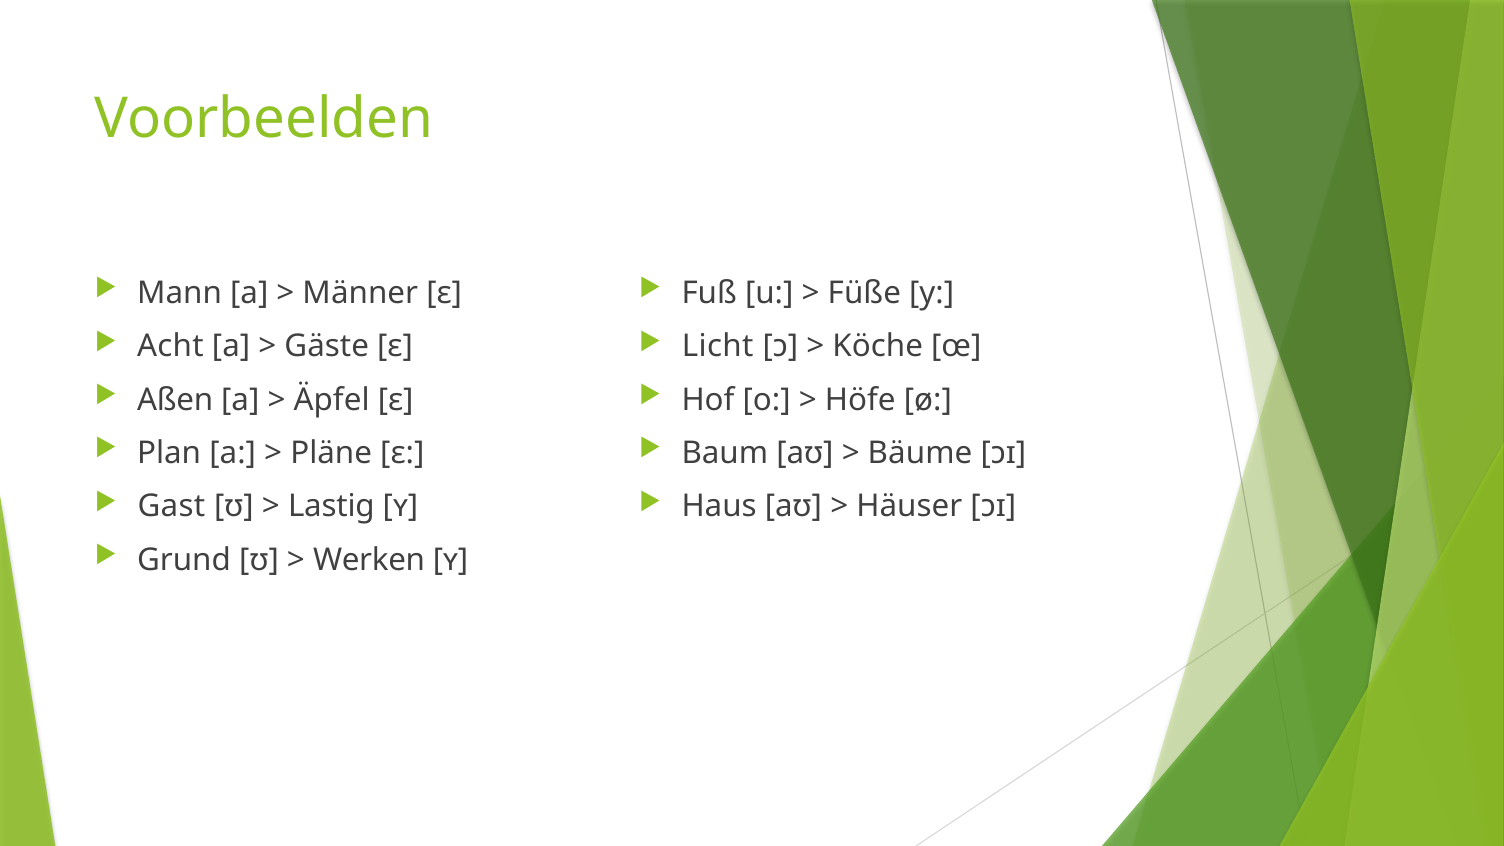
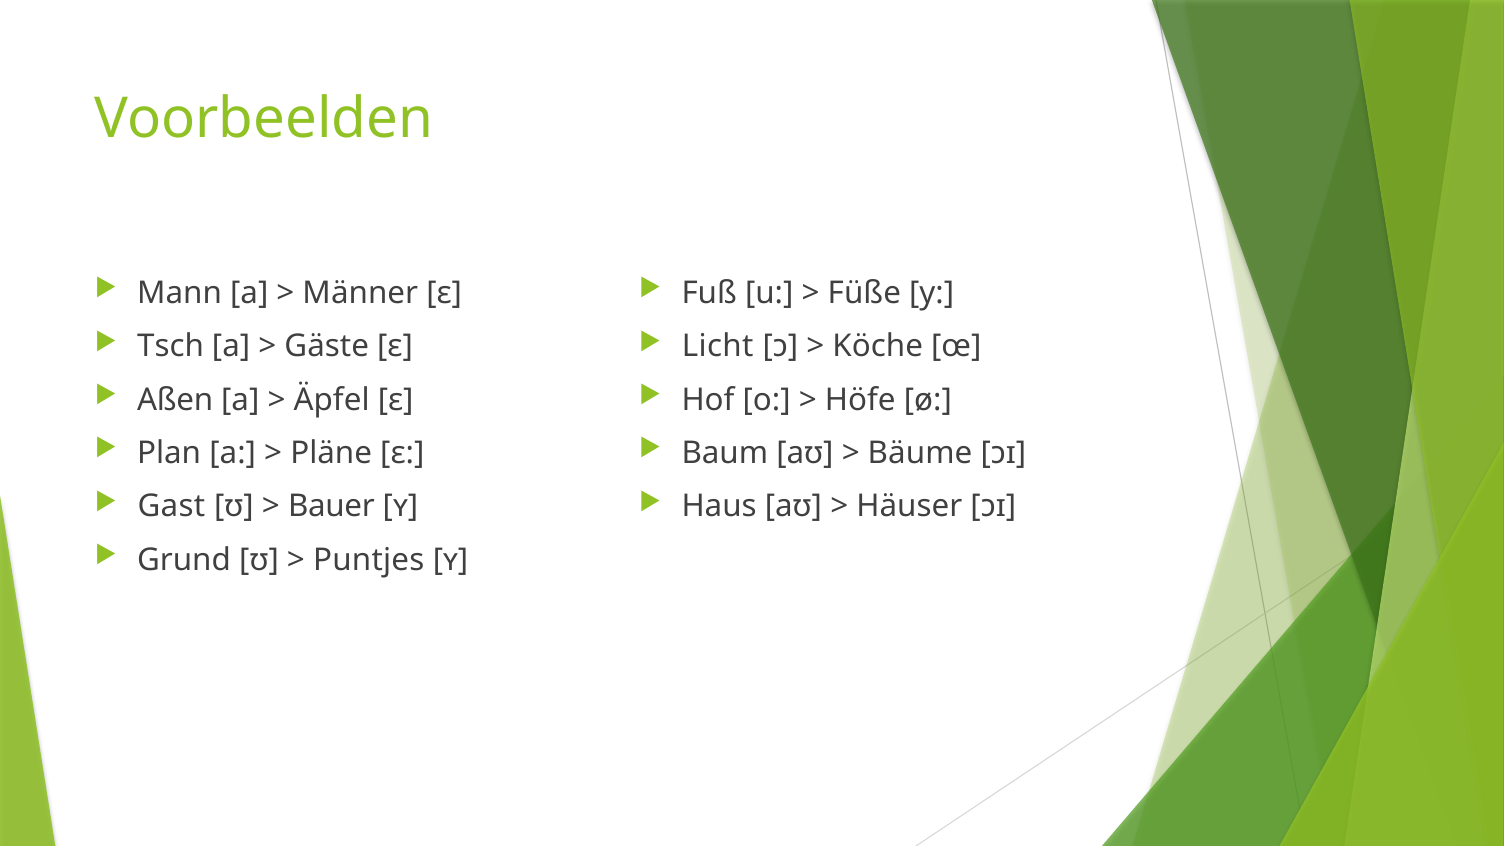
Acht: Acht -> Tsch
Lastig: Lastig -> Bauer
Werken: Werken -> Puntjes
